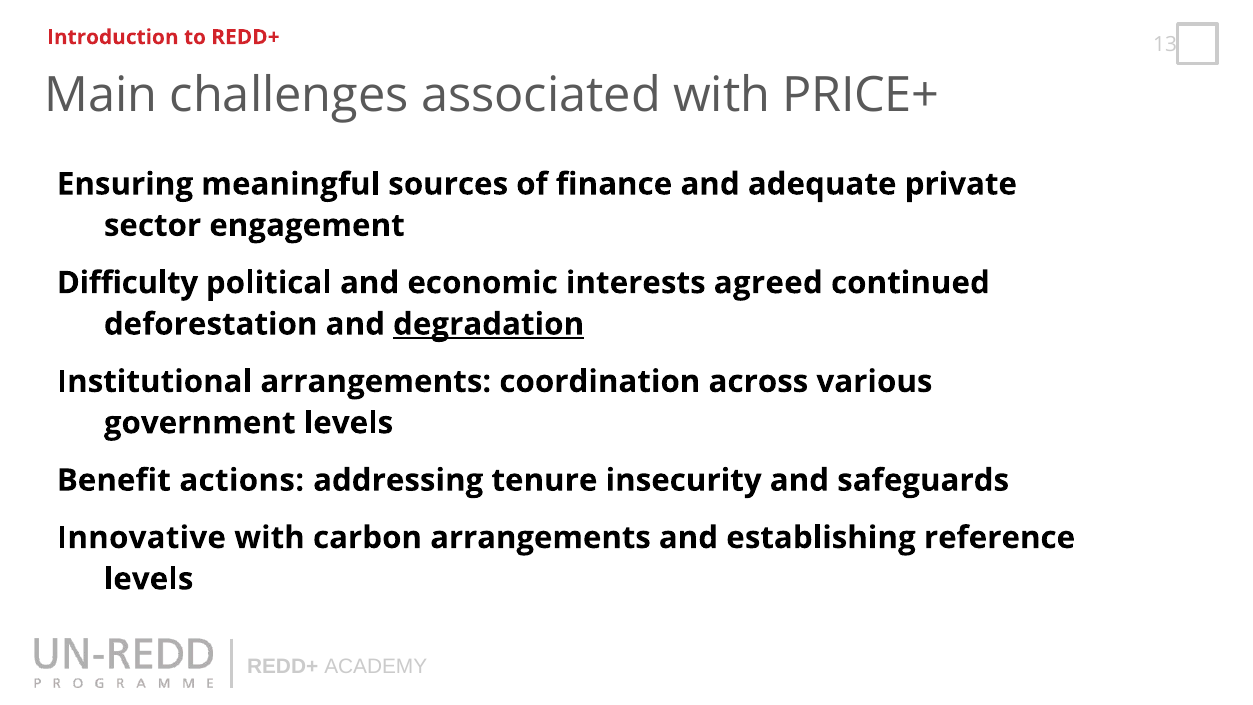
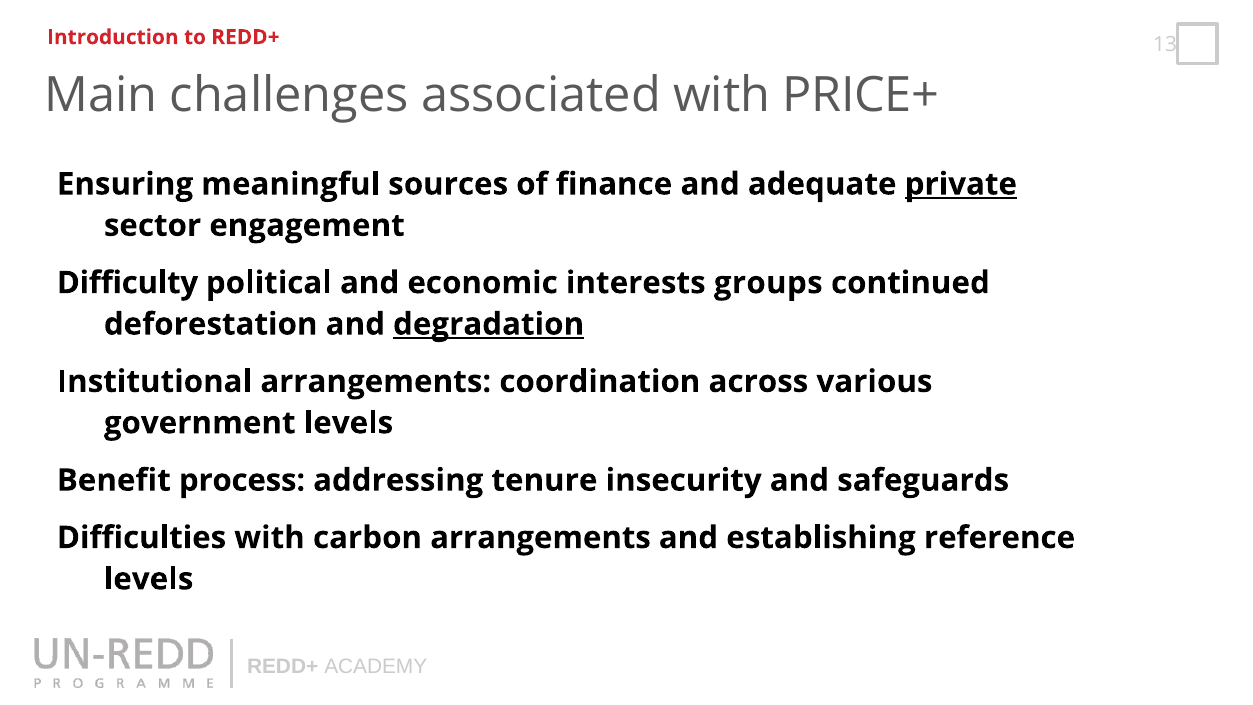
private underline: none -> present
agreed: agreed -> groups
actions: actions -> process
Innovative: Innovative -> Difficulties
